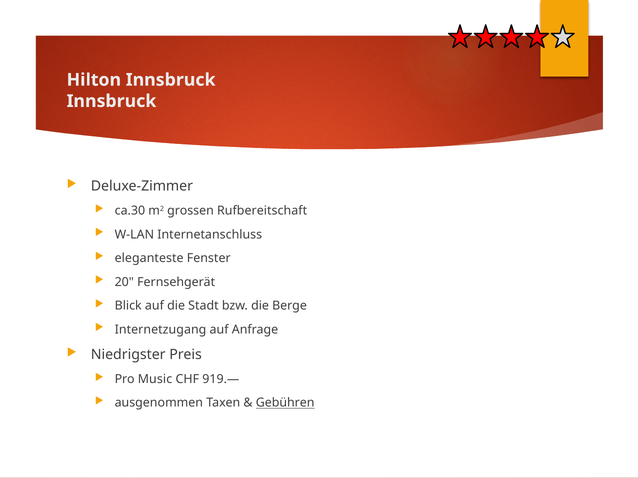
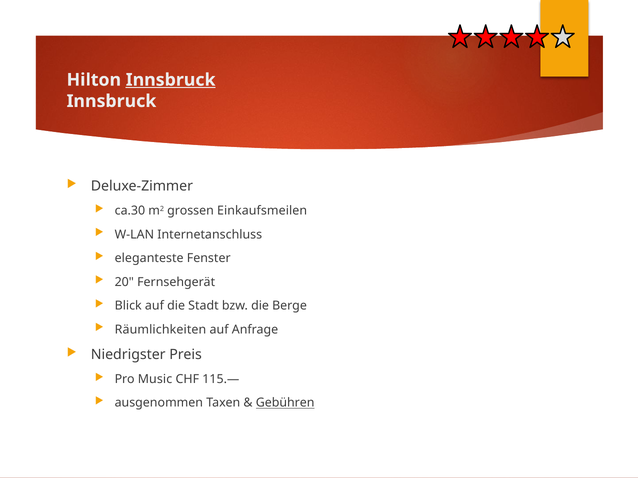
Innsbruck at (171, 80) underline: none -> present
Rufbereitschaft: Rufbereitschaft -> Einkaufsmeilen
Internetzugang: Internetzugang -> Räumlichkeiten
919.—: 919.— -> 115.—
